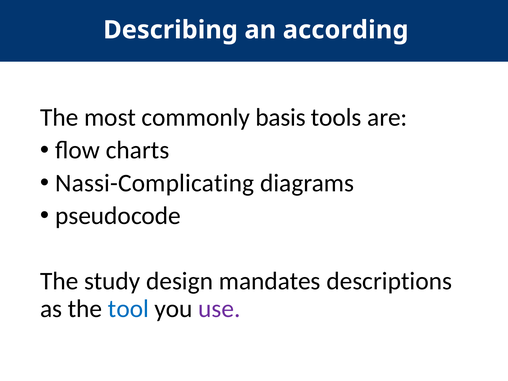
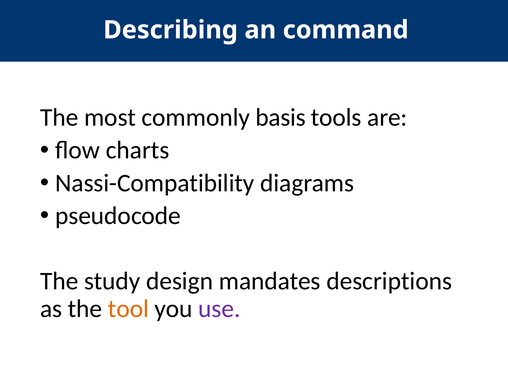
according: according -> command
Nassi-Complicating: Nassi-Complicating -> Nassi-Compatibility
tool colour: blue -> orange
